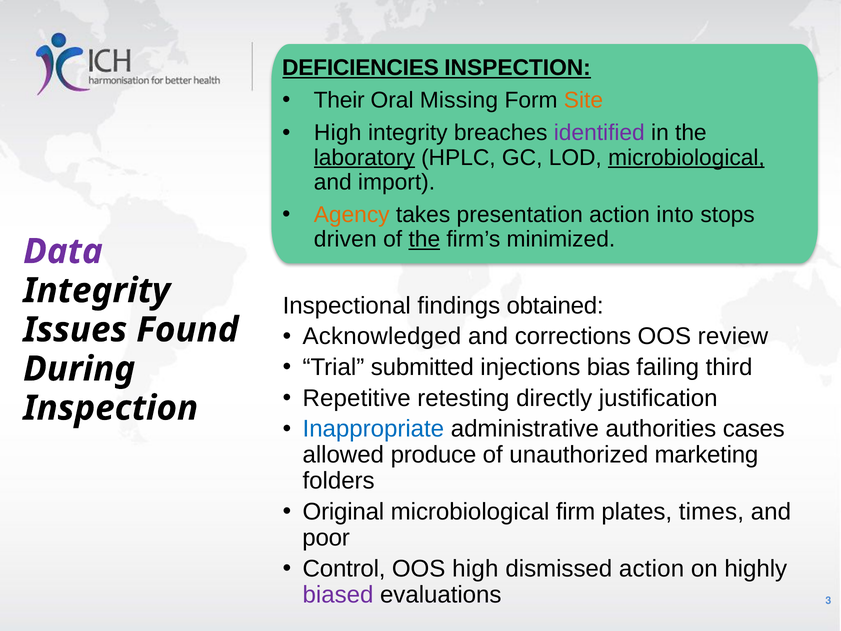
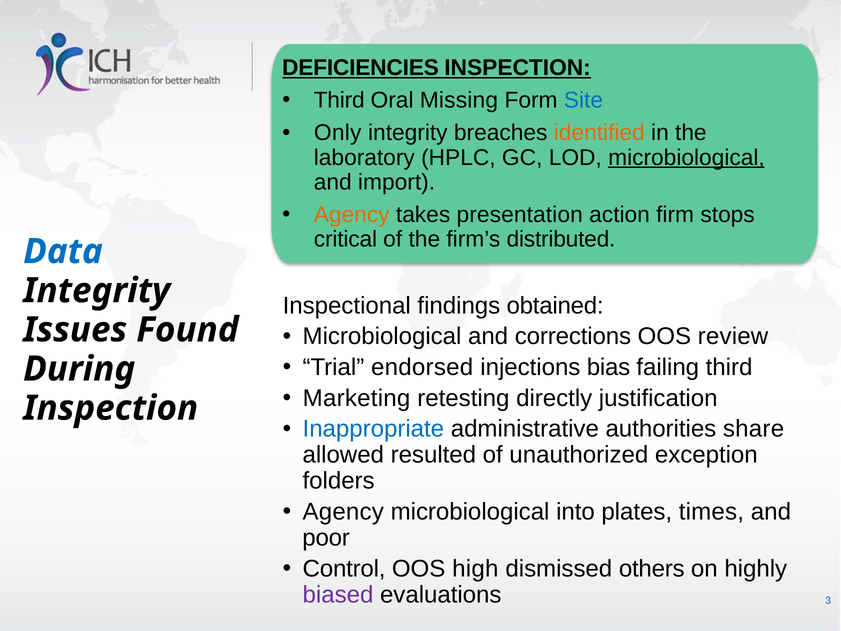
Their at (339, 100): Their -> Third
Site colour: orange -> blue
High at (338, 133): High -> Only
identified colour: purple -> orange
laboratory underline: present -> none
into: into -> firm
driven: driven -> critical
the at (424, 239) underline: present -> none
minimized: minimized -> distributed
Data colour: purple -> blue
Acknowledged at (382, 336): Acknowledged -> Microbiological
submitted: submitted -> endorsed
Repetitive: Repetitive -> Marketing
cases: cases -> share
produce: produce -> resulted
marketing: marketing -> exception
Original at (343, 512): Original -> Agency
firm: firm -> into
dismissed action: action -> others
